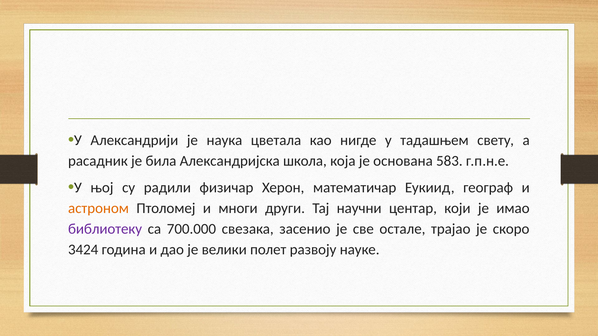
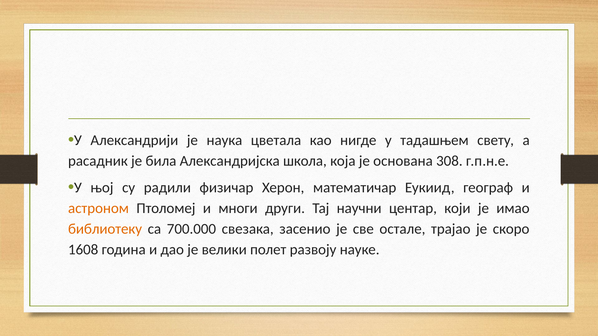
583: 583 -> 308
библиотеку colour: purple -> orange
3424: 3424 -> 1608
